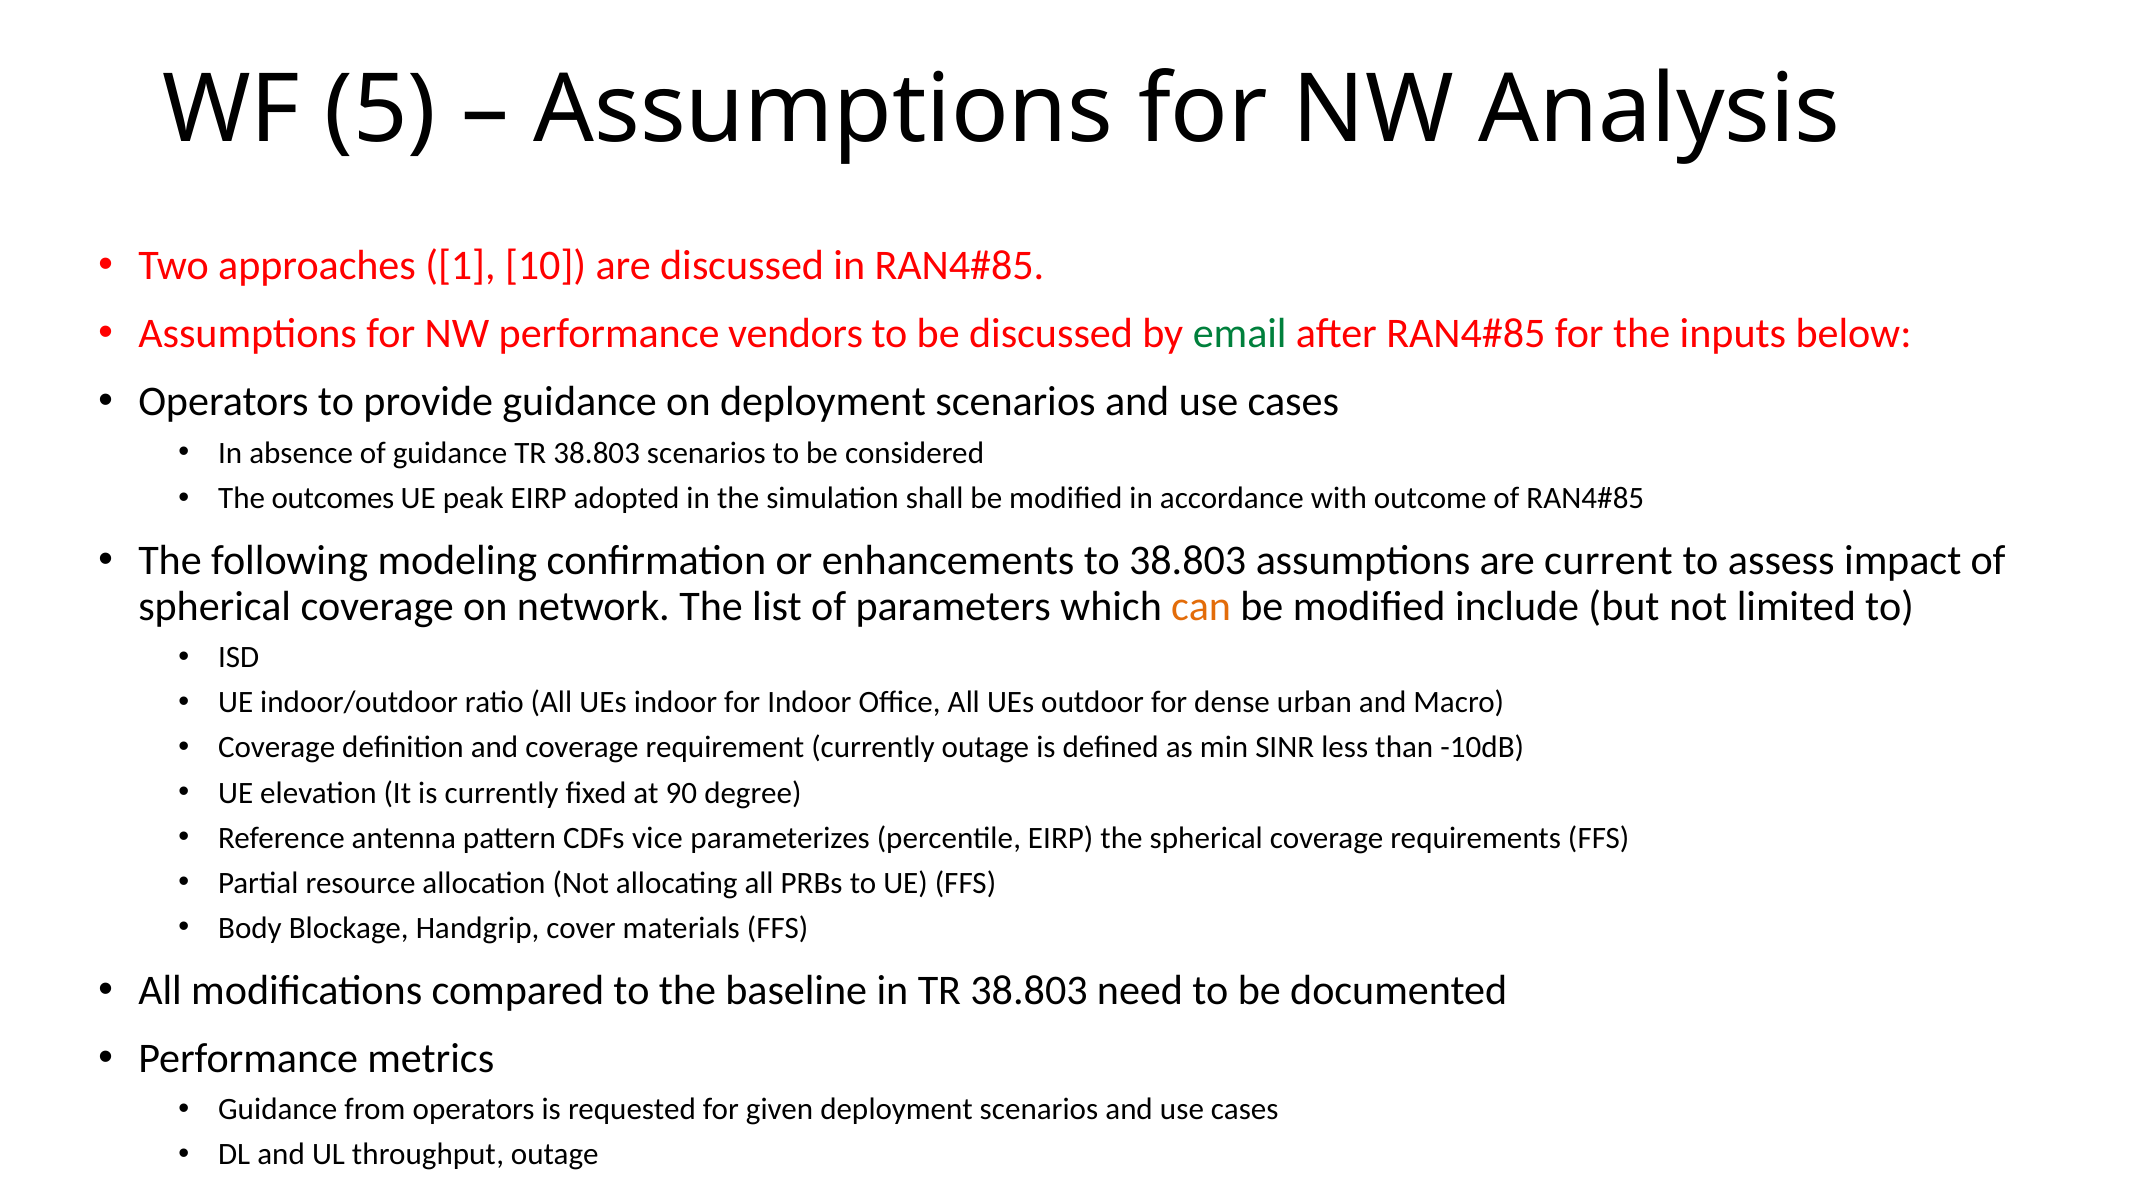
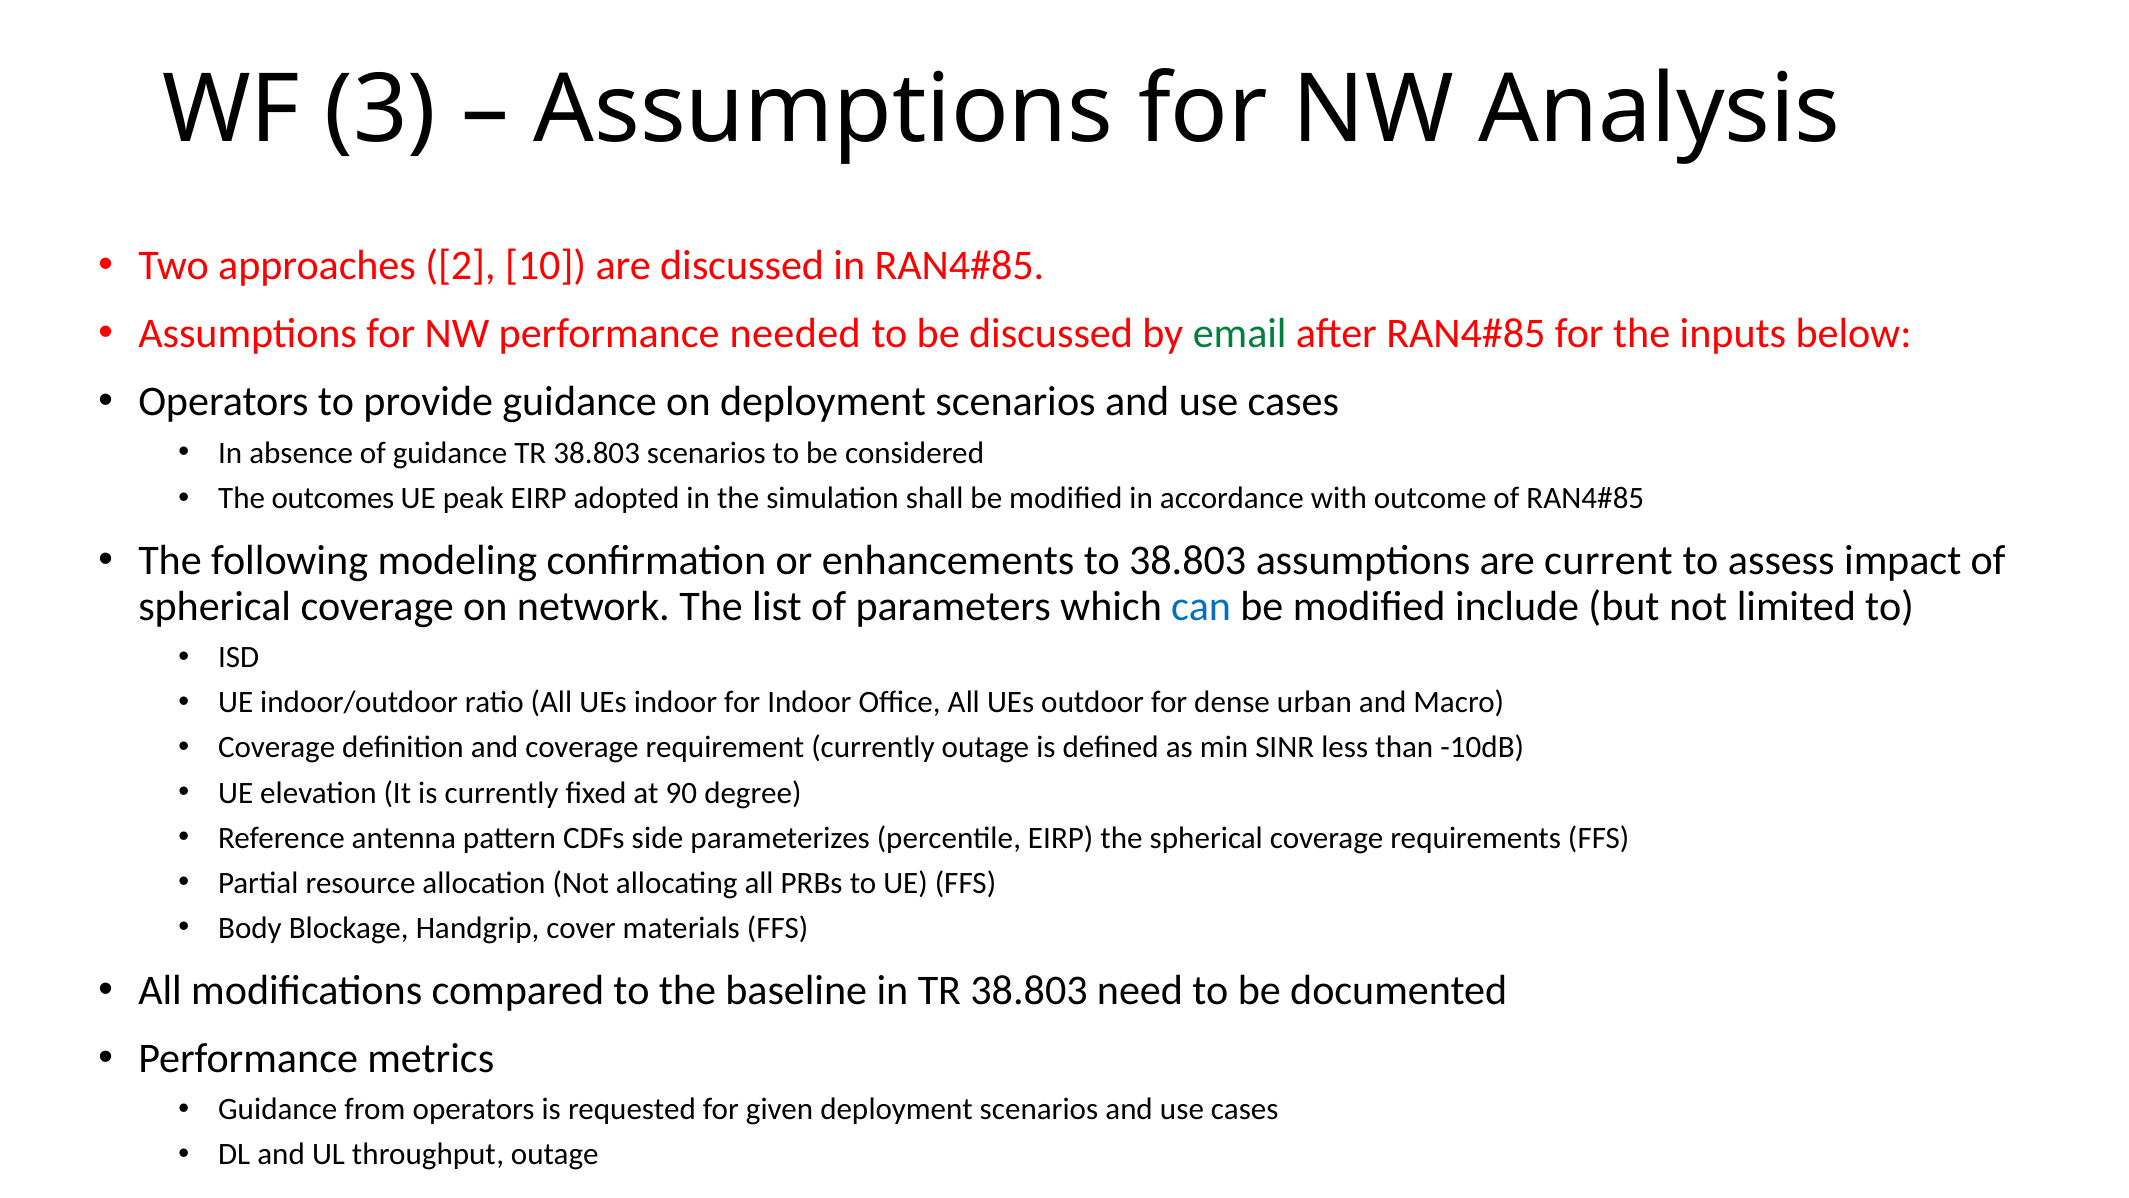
5: 5 -> 3
1: 1 -> 2
vendors: vendors -> needed
can colour: orange -> blue
vice: vice -> side
